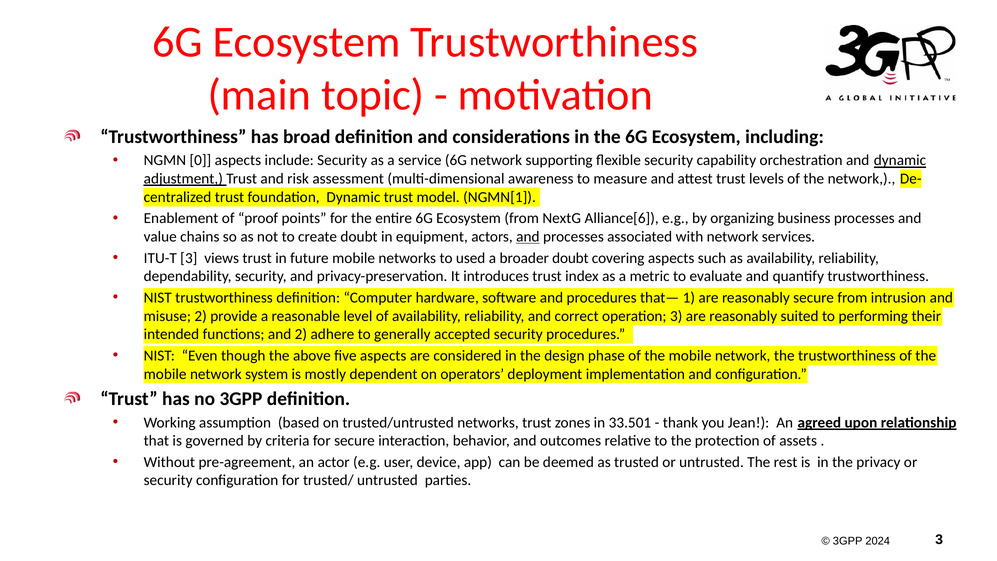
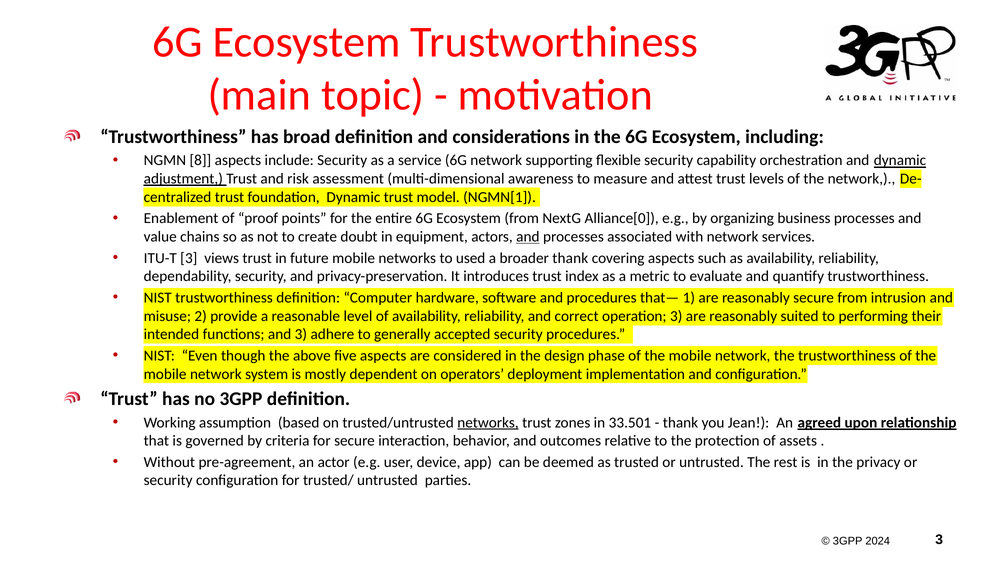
0: 0 -> 8
Alliance[6: Alliance[6 -> Alliance[0
broader doubt: doubt -> thank
and 2: 2 -> 3
networks at (488, 422) underline: none -> present
